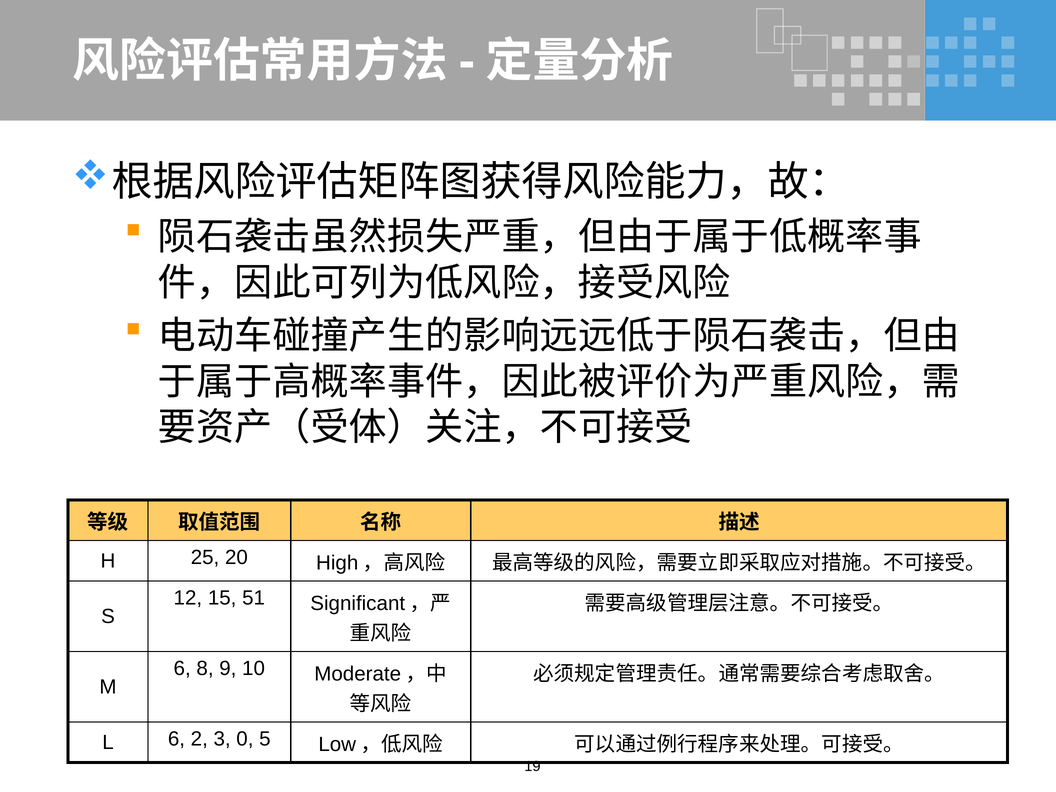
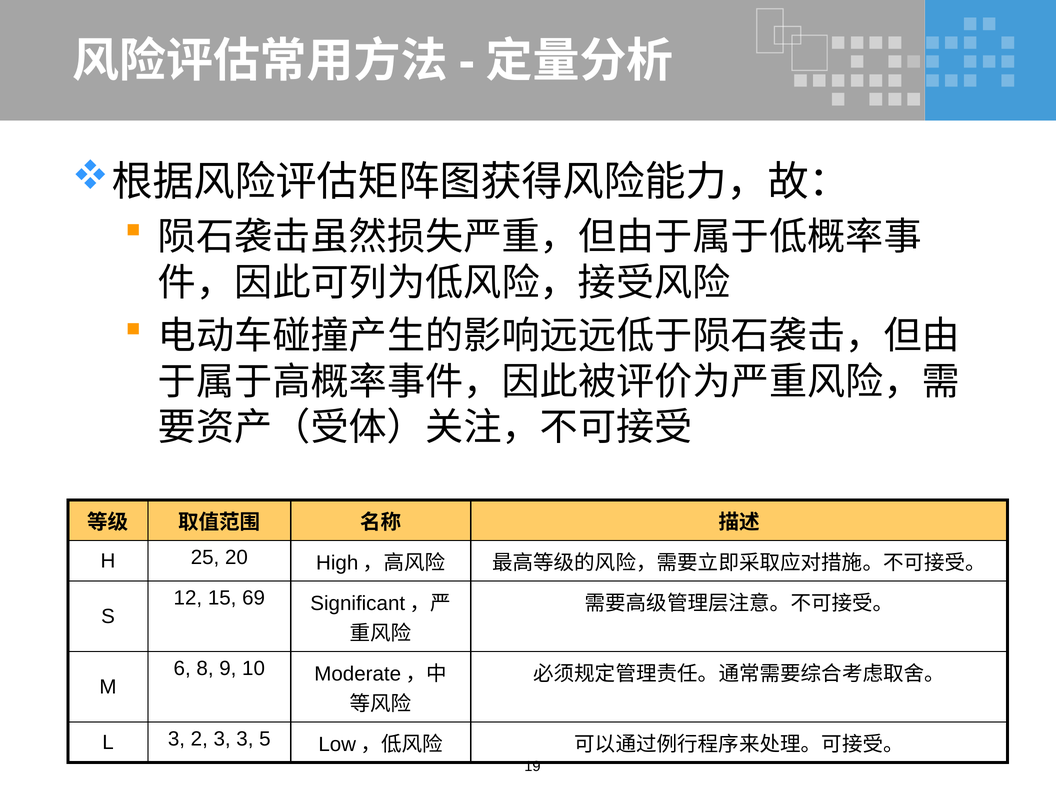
51: 51 -> 69
L 6: 6 -> 3
3 0: 0 -> 3
